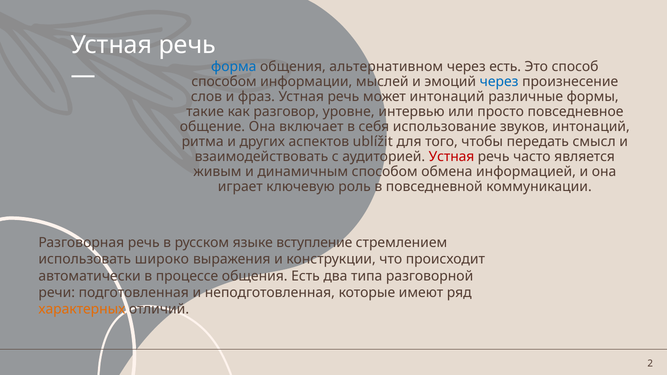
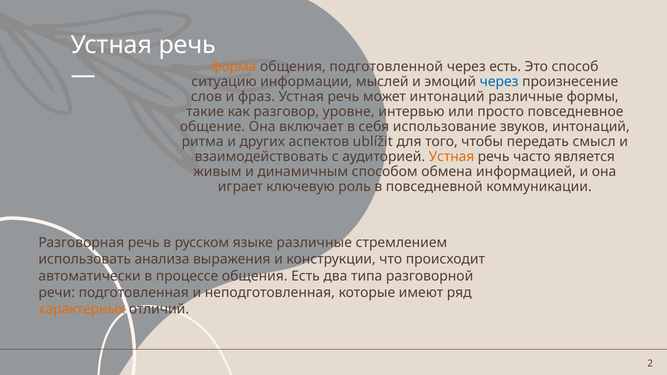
форма colour: blue -> orange
альтернативном: альтернативном -> подготовленной
способом at (224, 82): способом -> ситуацию
Устная at (452, 157) colour: red -> orange
языке вступление: вступление -> различные
широко: широко -> анализа
